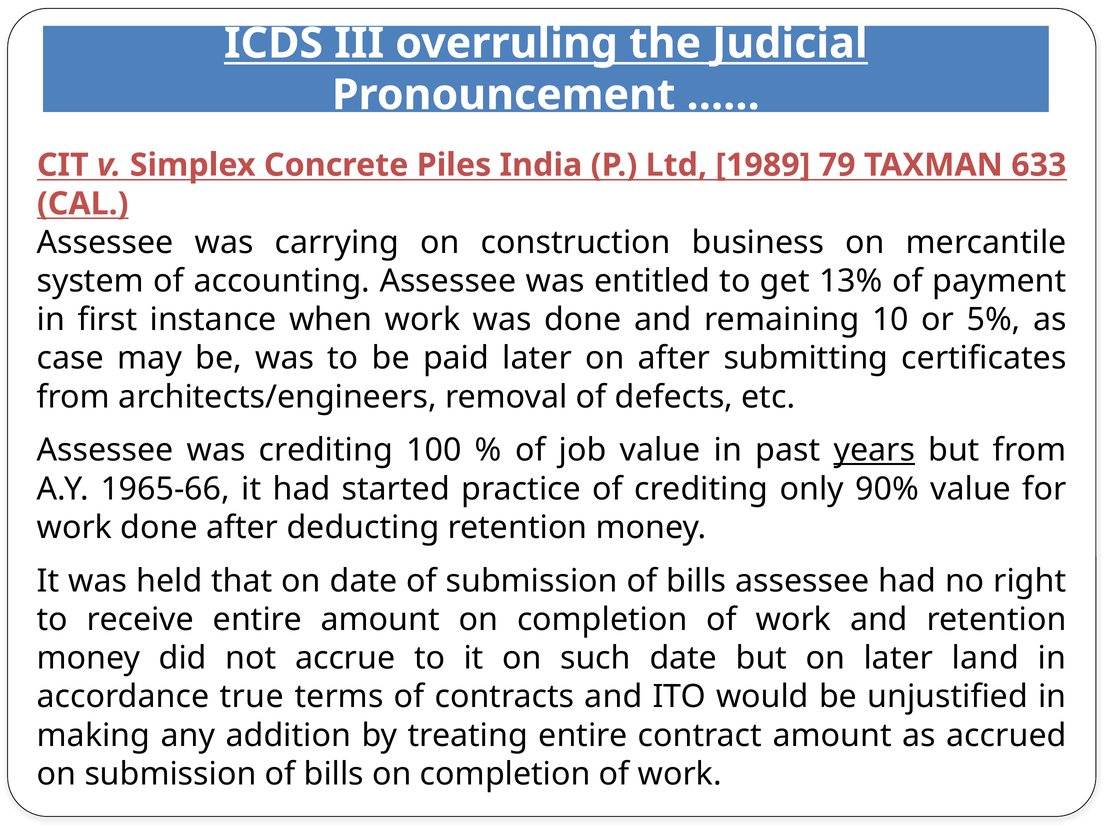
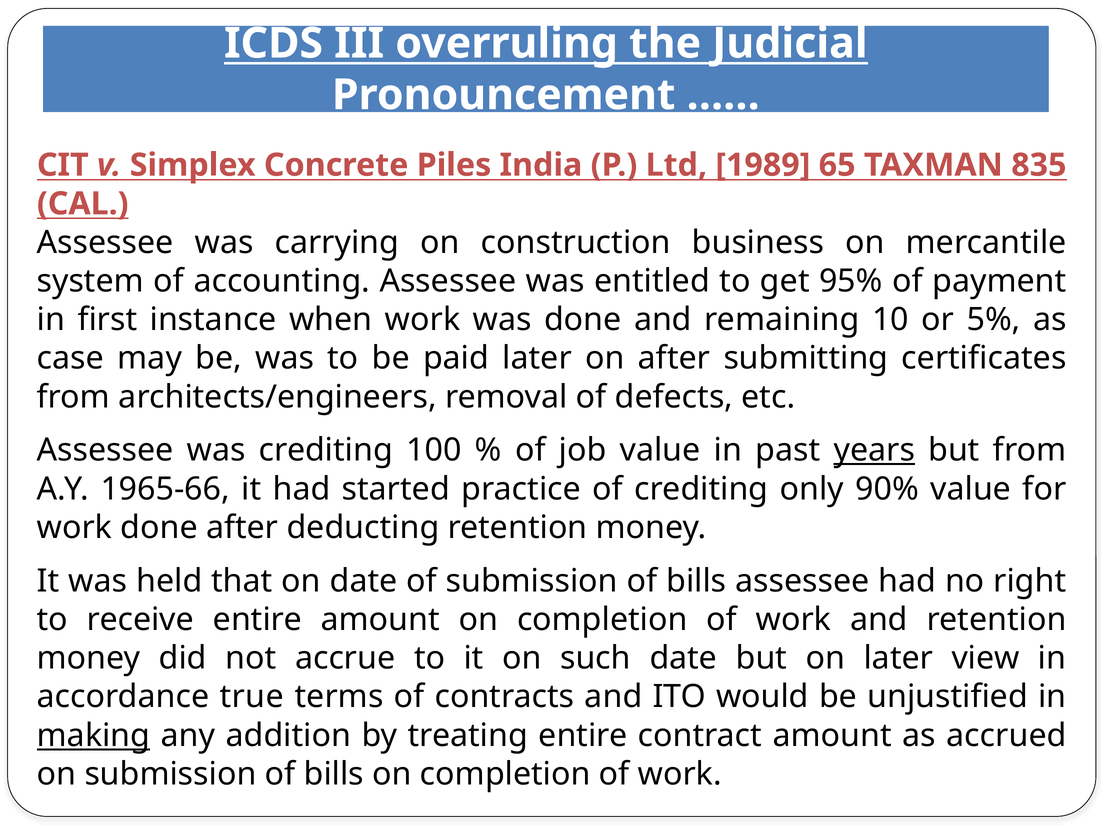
79: 79 -> 65
633: 633 -> 835
13%: 13% -> 95%
land: land -> view
making underline: none -> present
